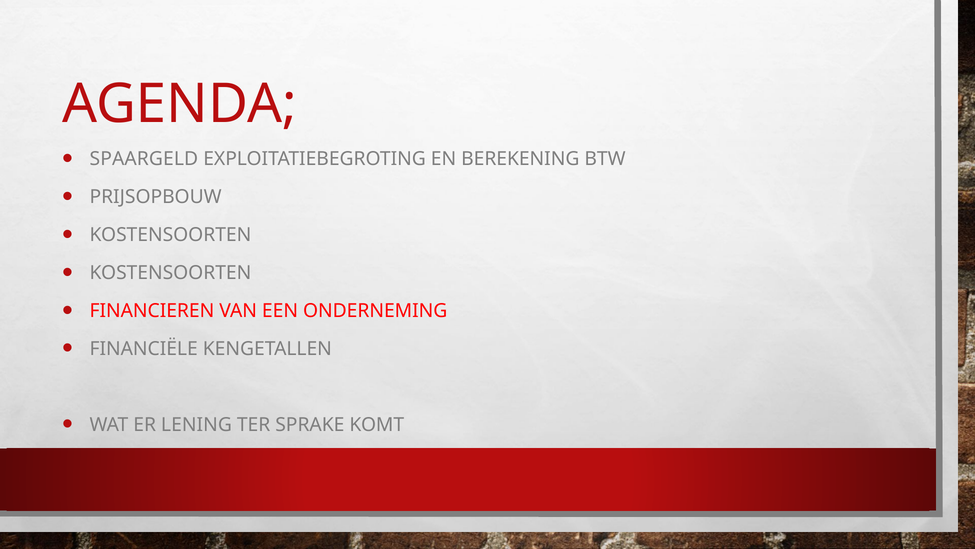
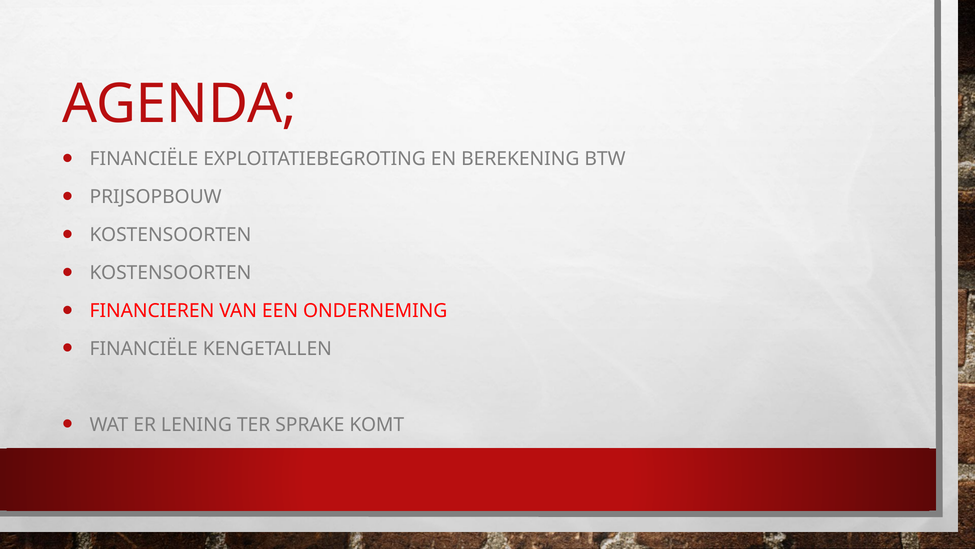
SPAARGELD at (144, 159): SPAARGELD -> FINANCIËLE
